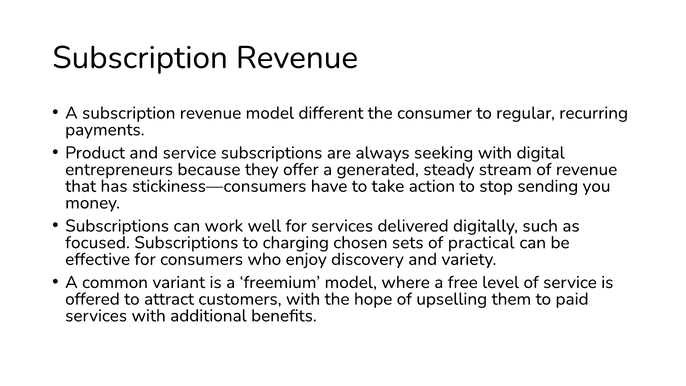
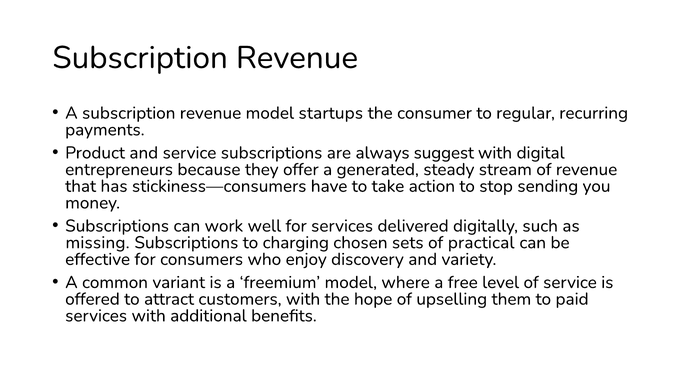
different: different -> startups
seeking: seeking -> suggest
focused: focused -> missing
